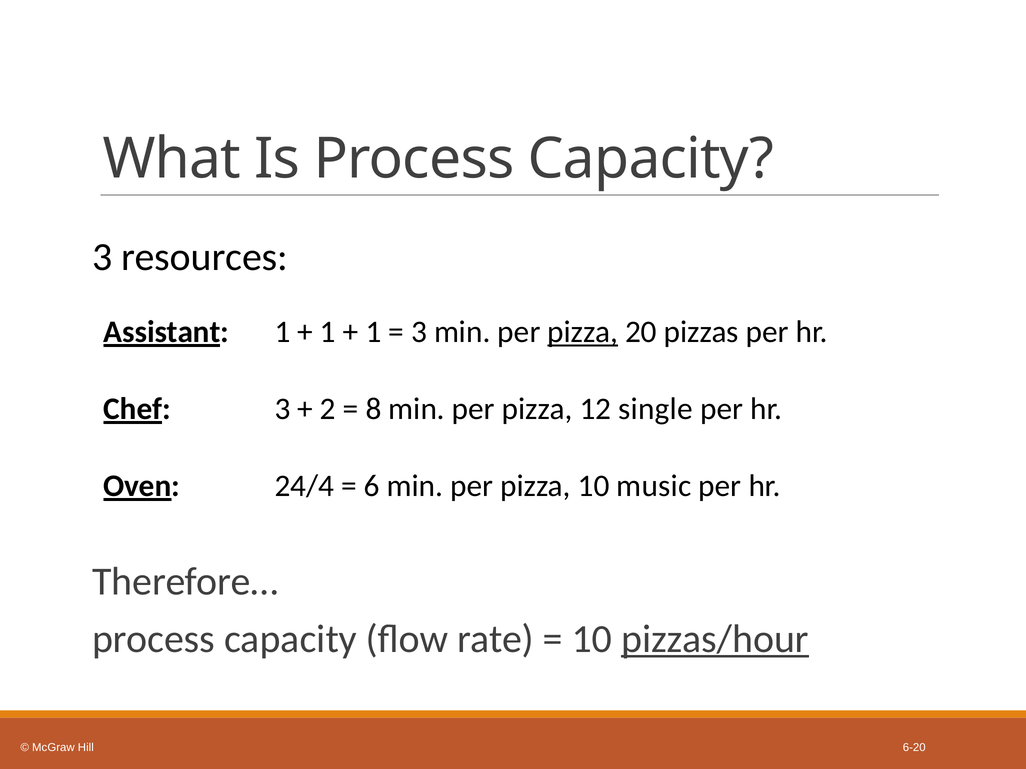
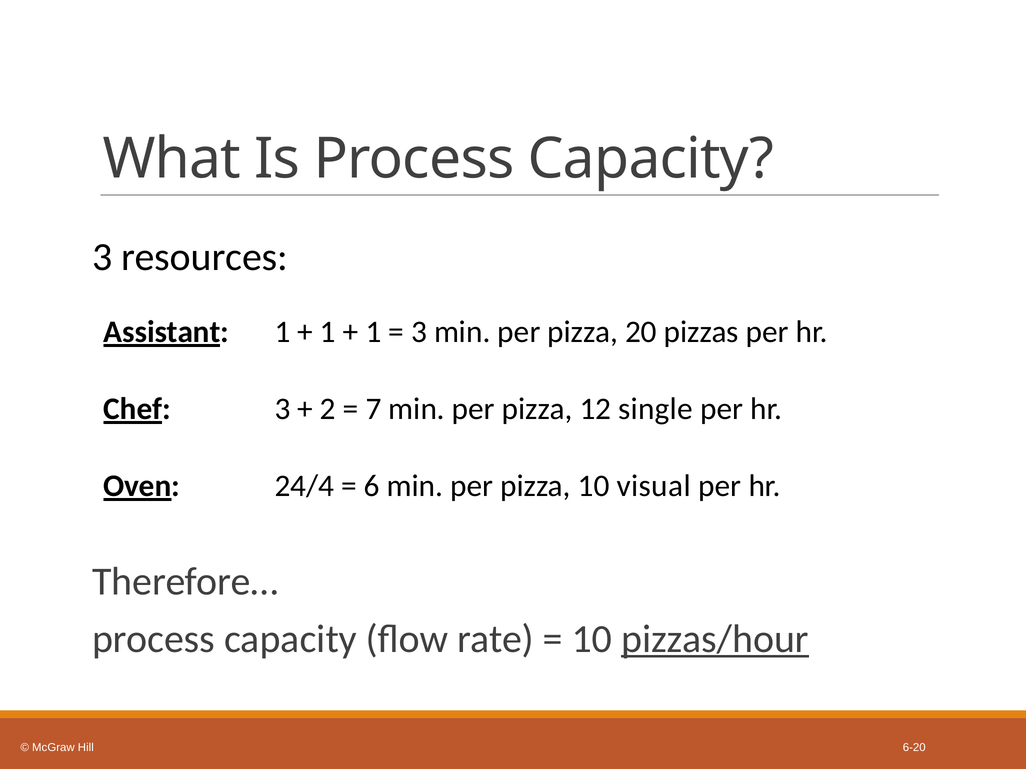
pizza at (583, 332) underline: present -> none
8: 8 -> 7
music: music -> visual
